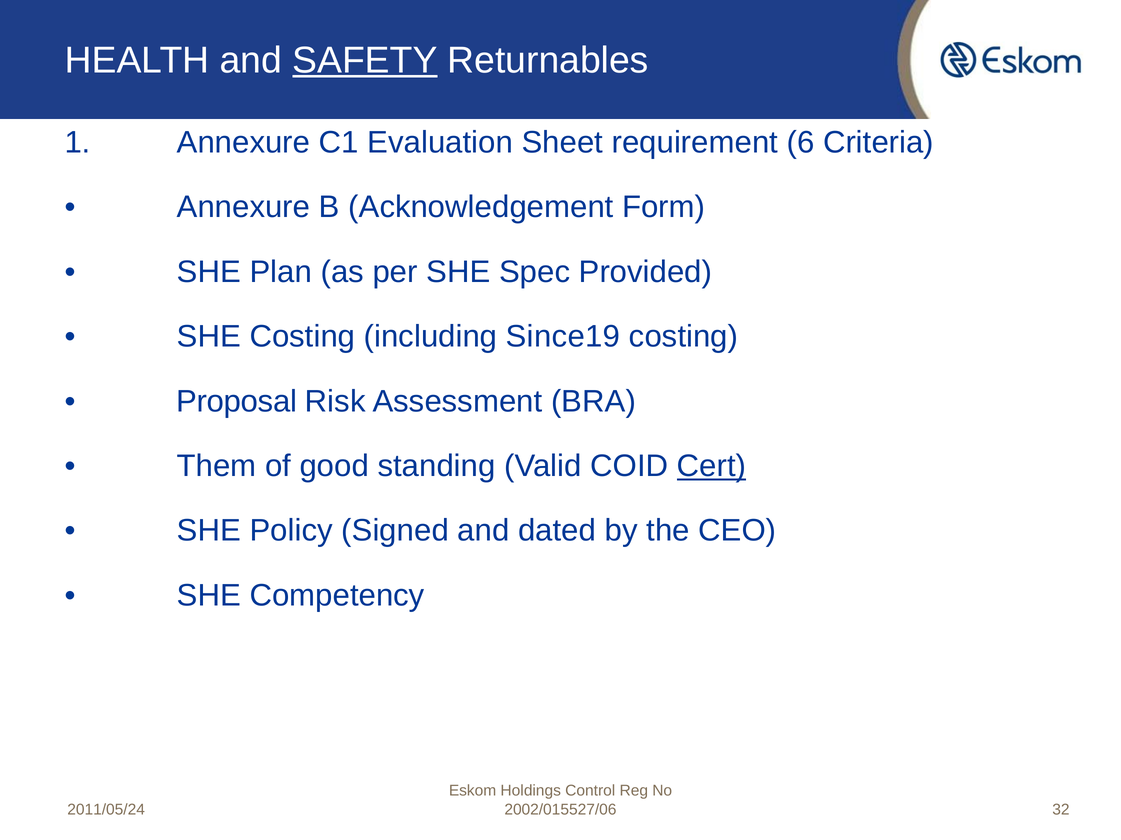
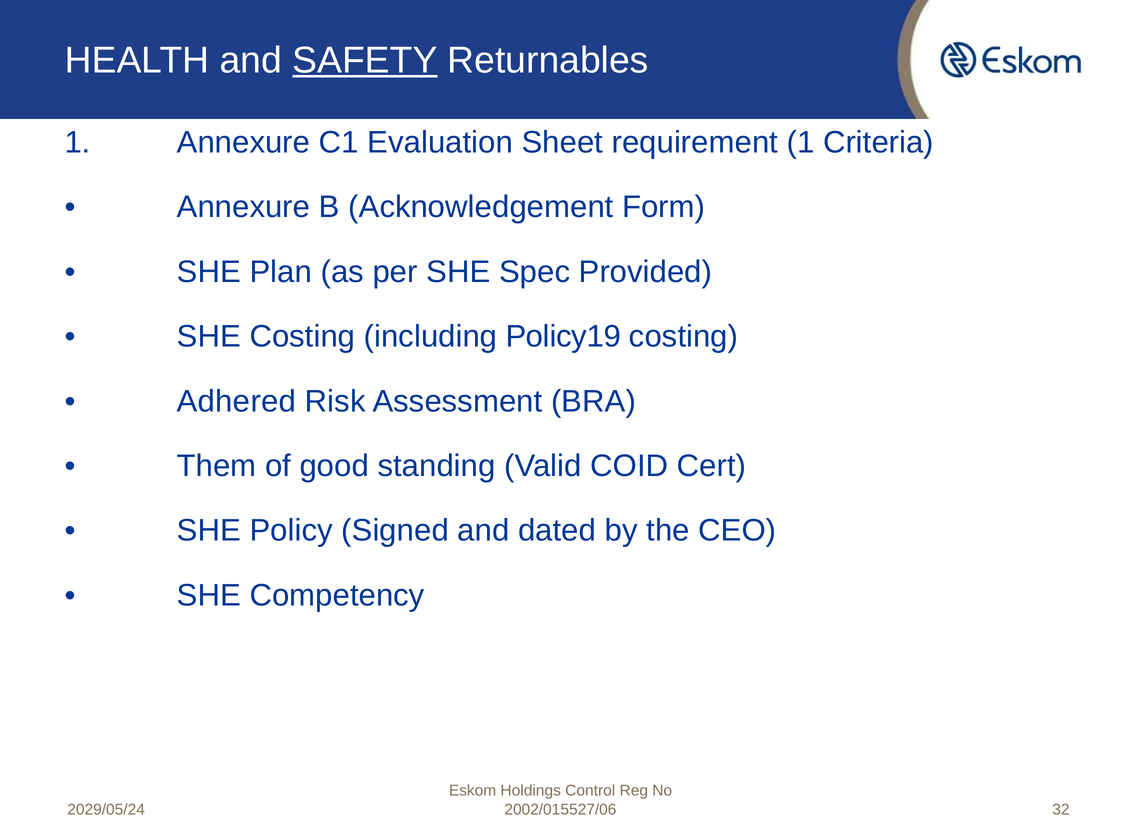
requirement 6: 6 -> 1
Since19: Since19 -> Policy19
Proposal: Proposal -> Adhered
Cert underline: present -> none
2011/05/24: 2011/05/24 -> 2029/05/24
